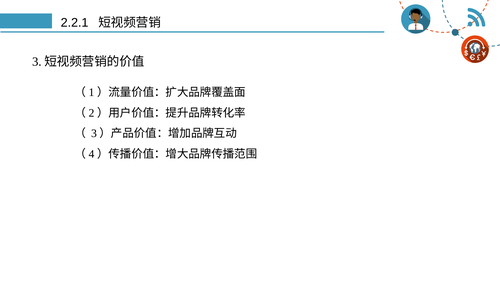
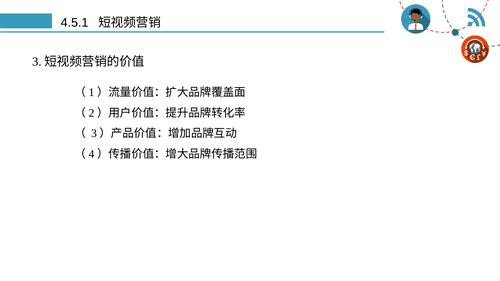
2.2.1: 2.2.1 -> 4.5.1
